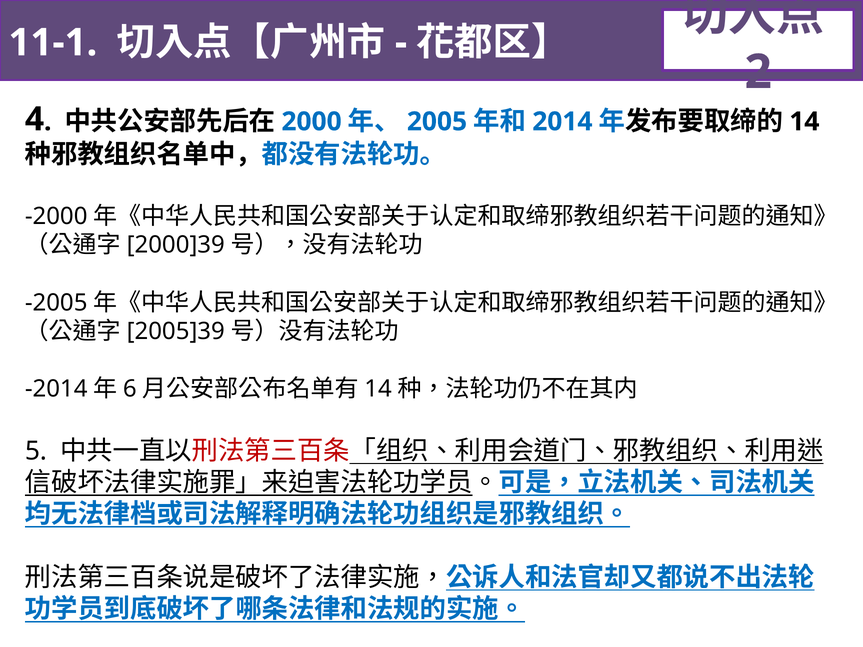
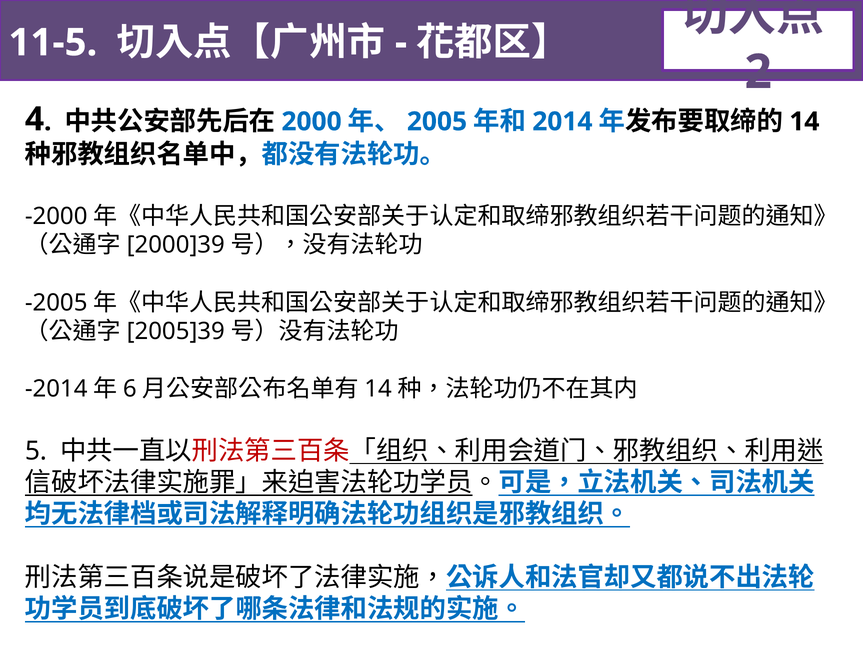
11-1: 11-1 -> 11-5
